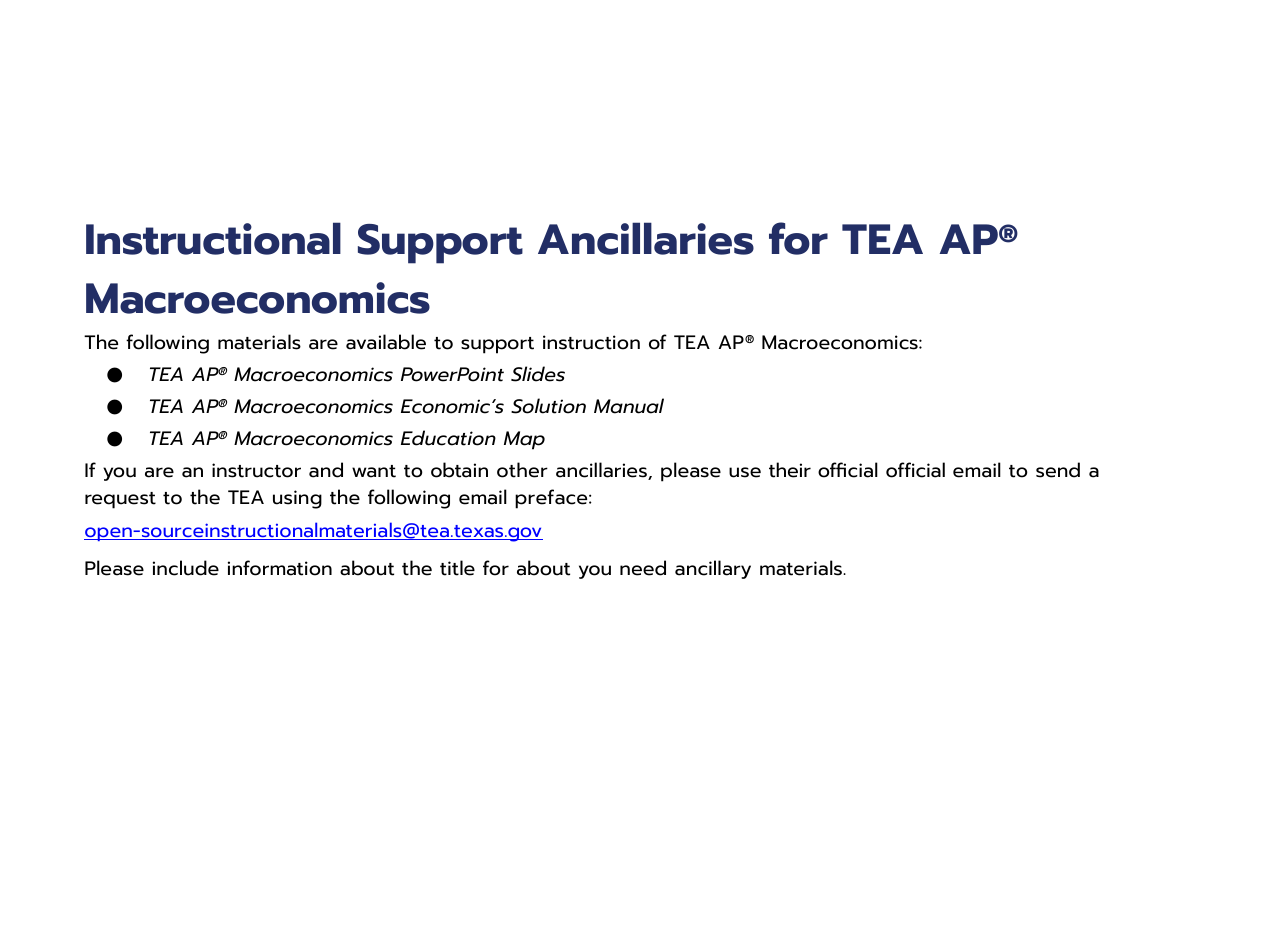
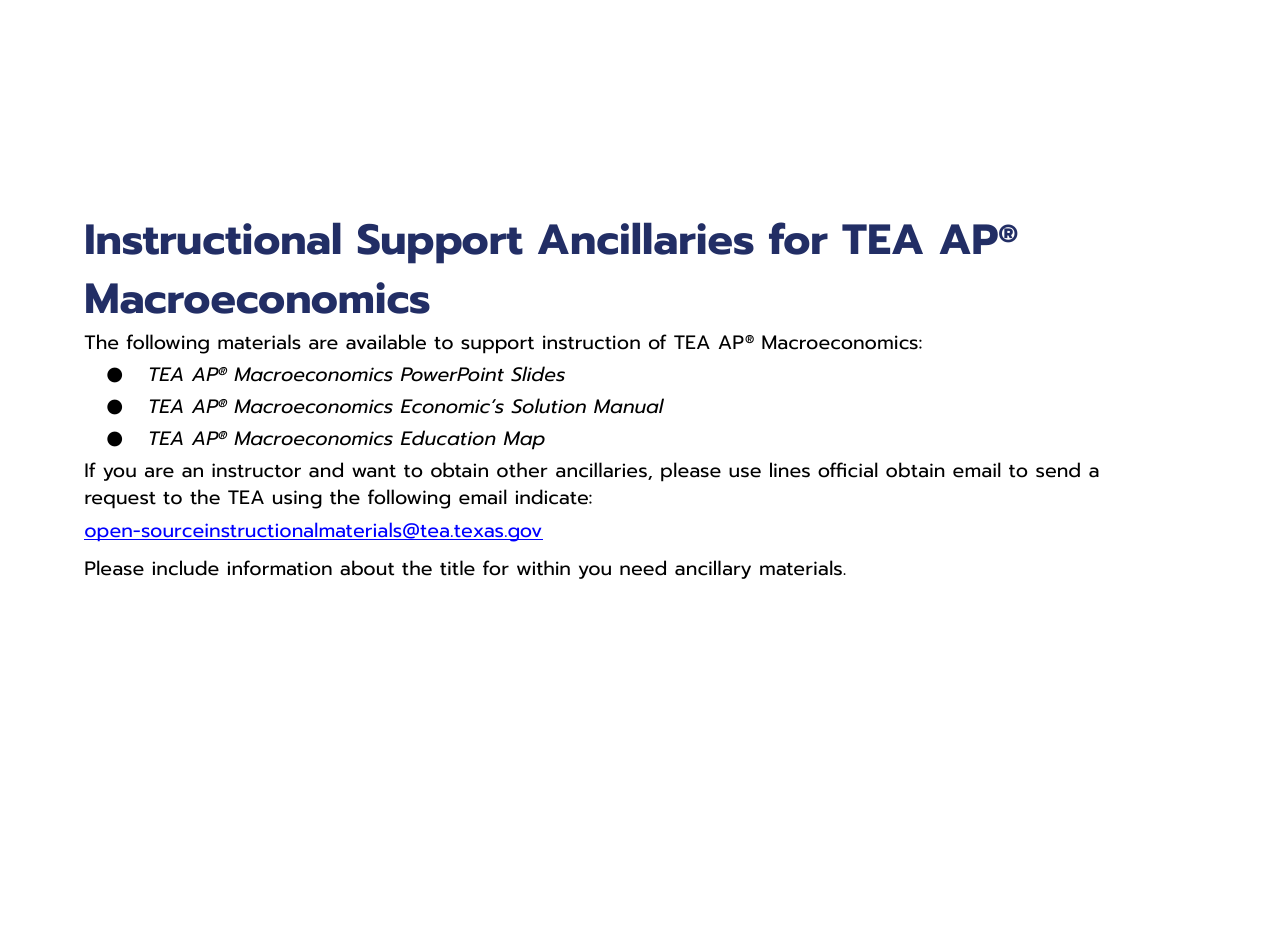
their: their -> lines
official official: official -> obtain
preface: preface -> indicate
for about: about -> within
